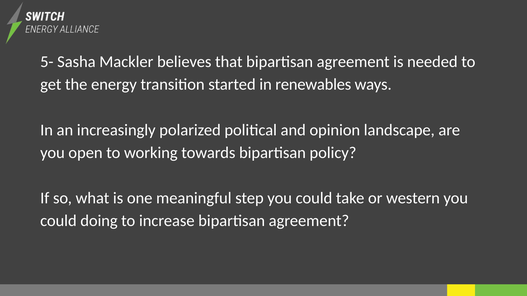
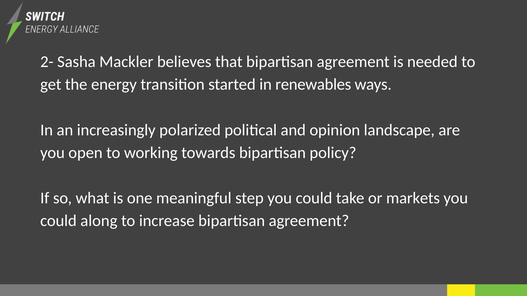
5-: 5- -> 2-
western: western -> markets
doing: doing -> along
